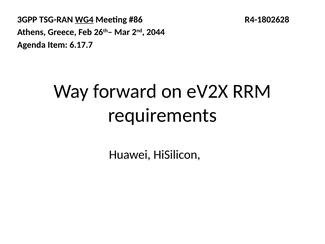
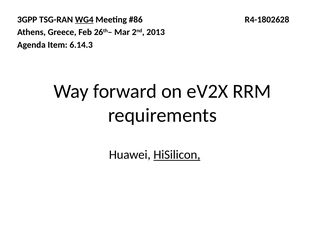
2044: 2044 -> 2013
6.17.7: 6.17.7 -> 6.14.3
HiSilicon underline: none -> present
